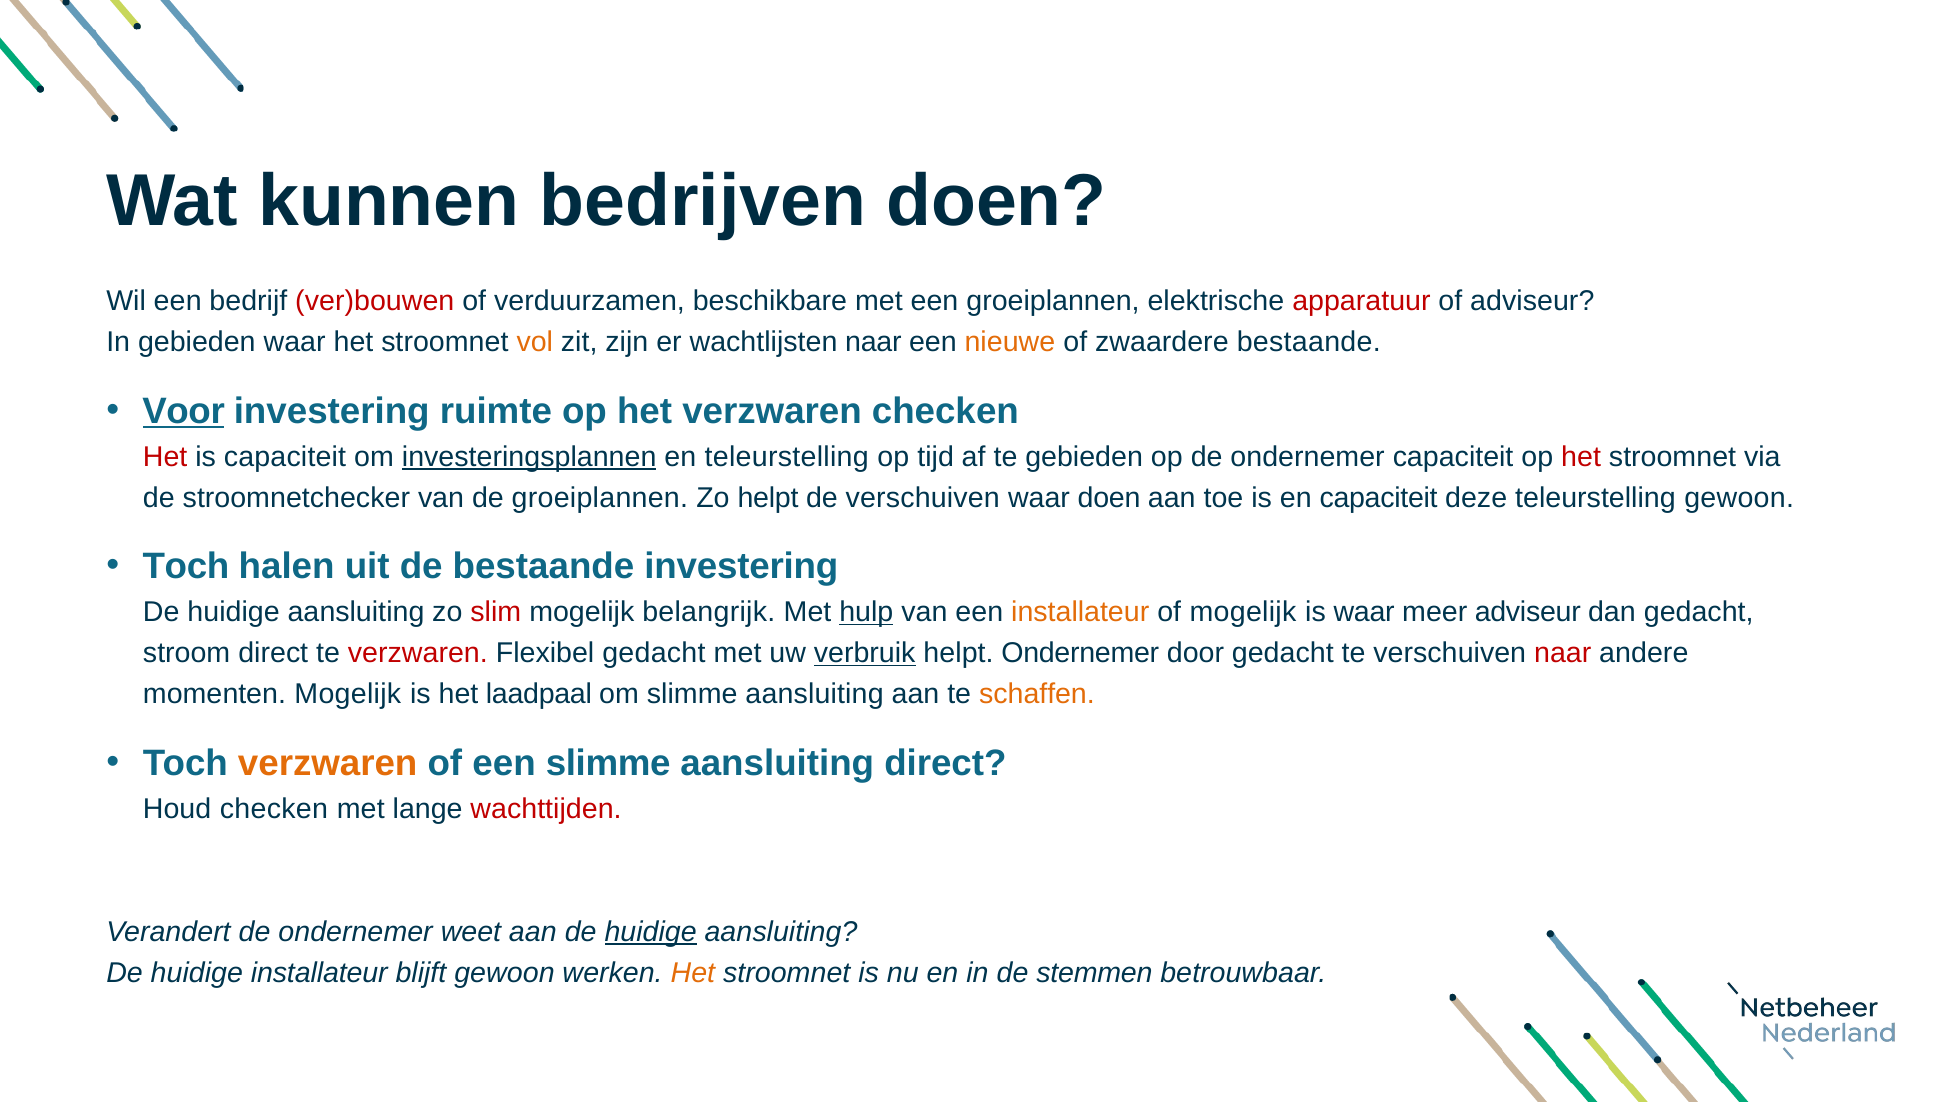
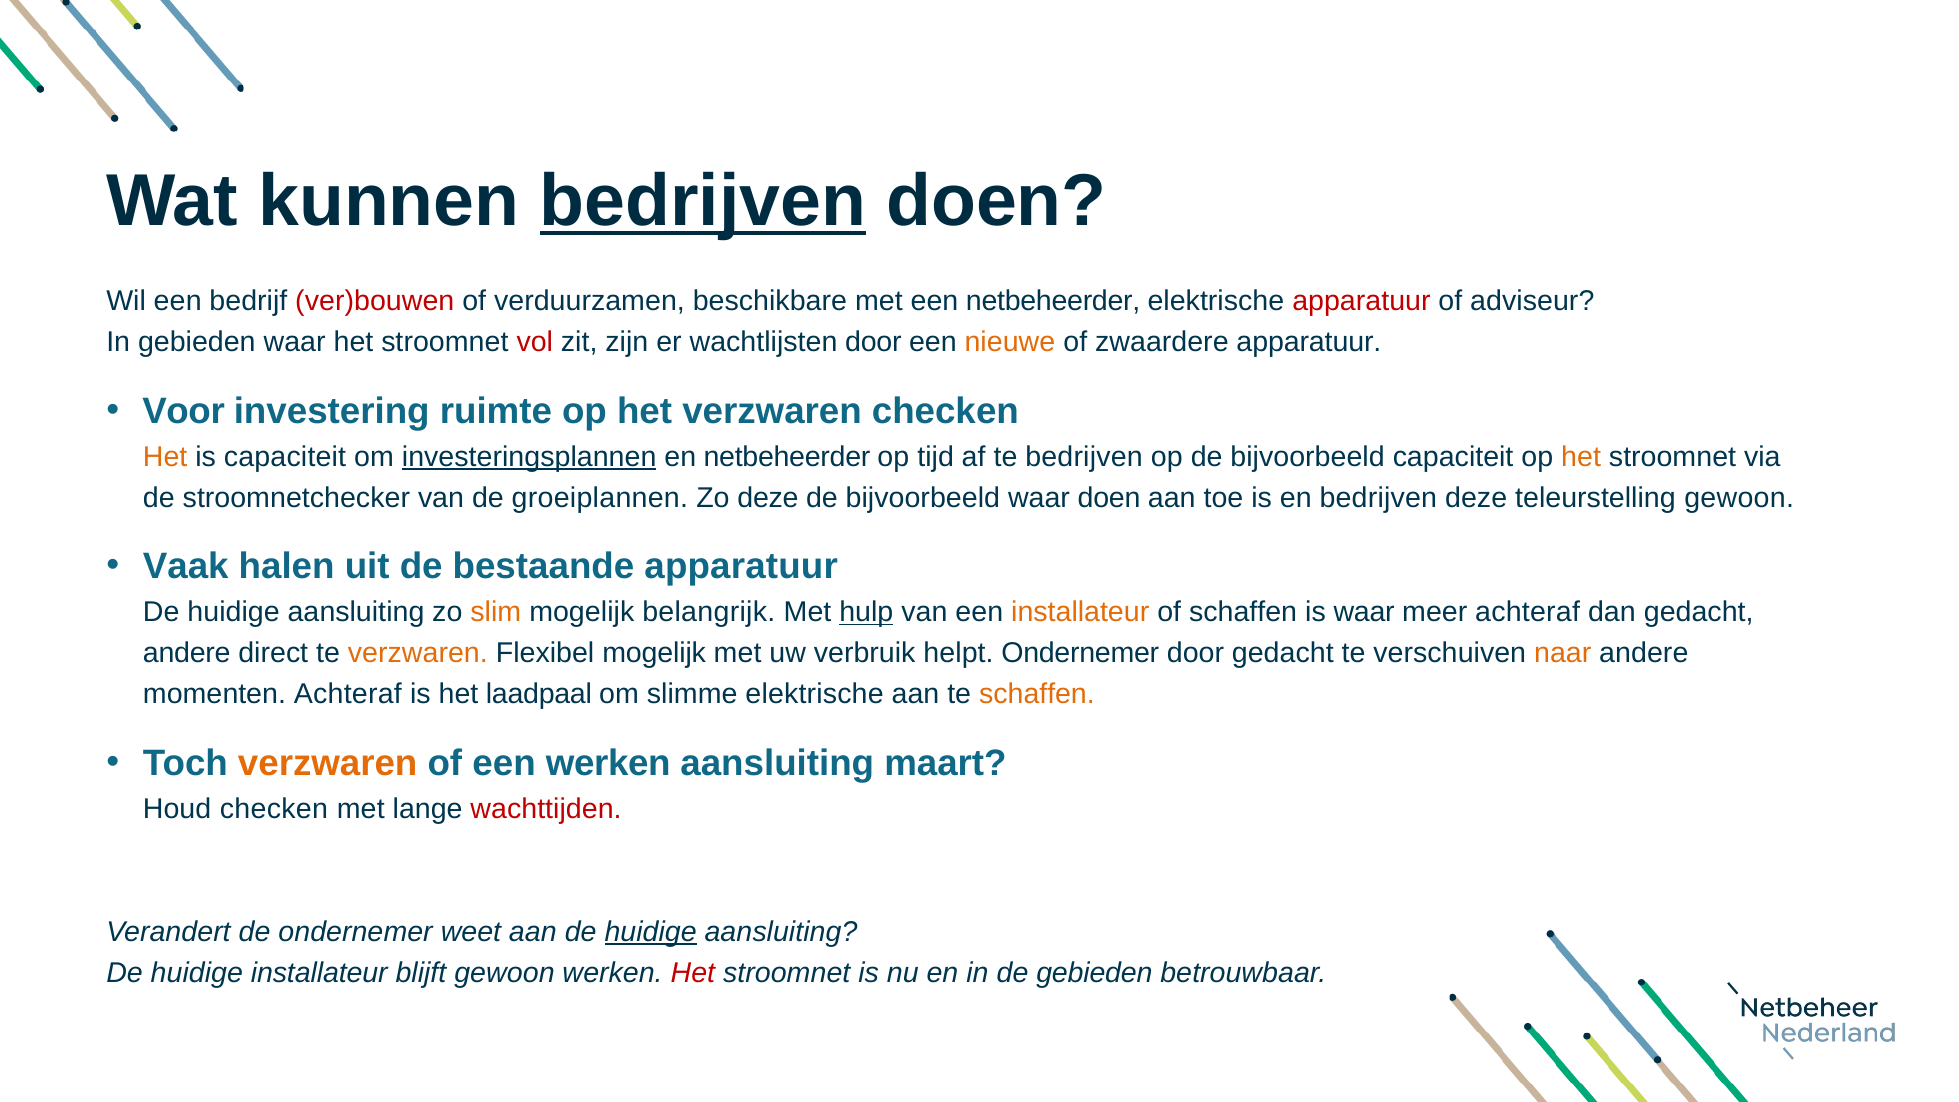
bedrijven at (703, 201) underline: none -> present
een groeiplannen: groeiplannen -> netbeheerder
vol colour: orange -> red
wachtlijsten naar: naar -> door
zwaardere bestaande: bestaande -> apparatuur
Voor underline: present -> none
Het at (165, 457) colour: red -> orange
en teleurstelling: teleurstelling -> netbeheerder
te gebieden: gebieden -> bedrijven
op de ondernemer: ondernemer -> bijvoorbeeld
het at (1581, 457) colour: red -> orange
Zo helpt: helpt -> deze
verschuiven at (923, 498): verschuiven -> bijvoorbeeld
en capaciteit: capaciteit -> bedrijven
Toch at (186, 567): Toch -> Vaak
bestaande investering: investering -> apparatuur
slim colour: red -> orange
of mogelijk: mogelijk -> schaffen
meer adviseur: adviseur -> achteraf
stroom at (187, 653): stroom -> andere
verzwaren at (418, 653) colour: red -> orange
Flexibel gedacht: gedacht -> mogelijk
verbruik underline: present -> none
naar at (1563, 653) colour: red -> orange
momenten Mogelijk: Mogelijk -> Achteraf
om slimme aansluiting: aansluiting -> elektrische
een slimme: slimme -> werken
aansluiting direct: direct -> maart
Het at (693, 973) colour: orange -> red
de stemmen: stemmen -> gebieden
